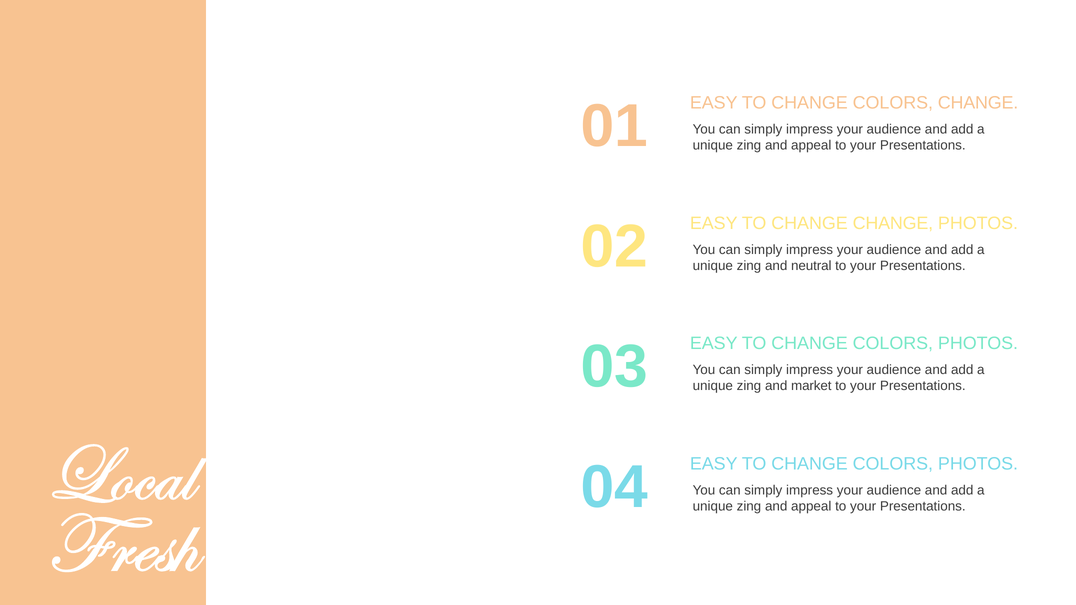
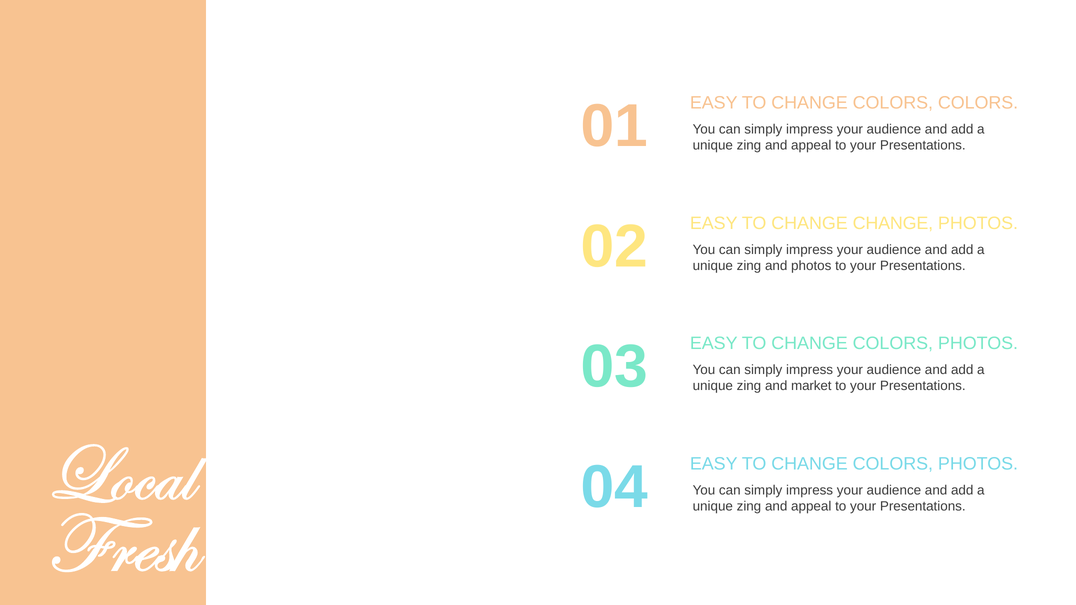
COLORS CHANGE: CHANGE -> COLORS
and neutral: neutral -> photos
